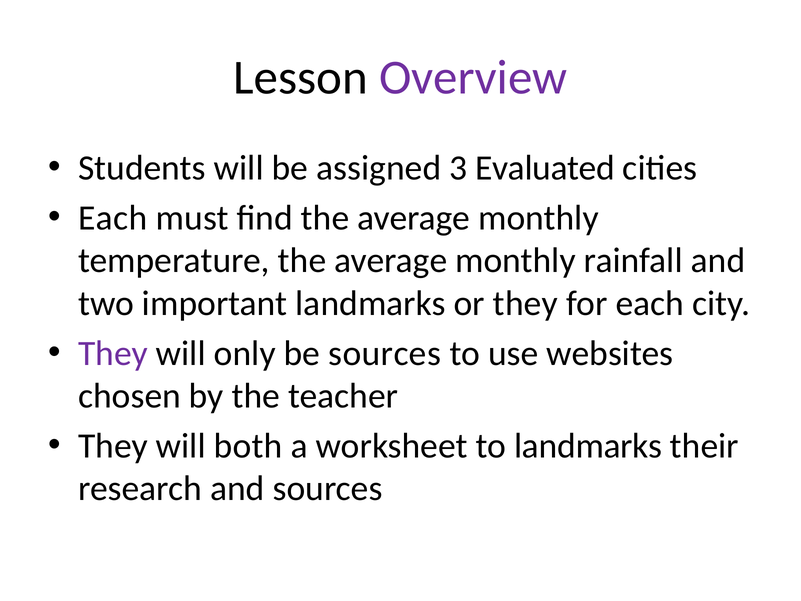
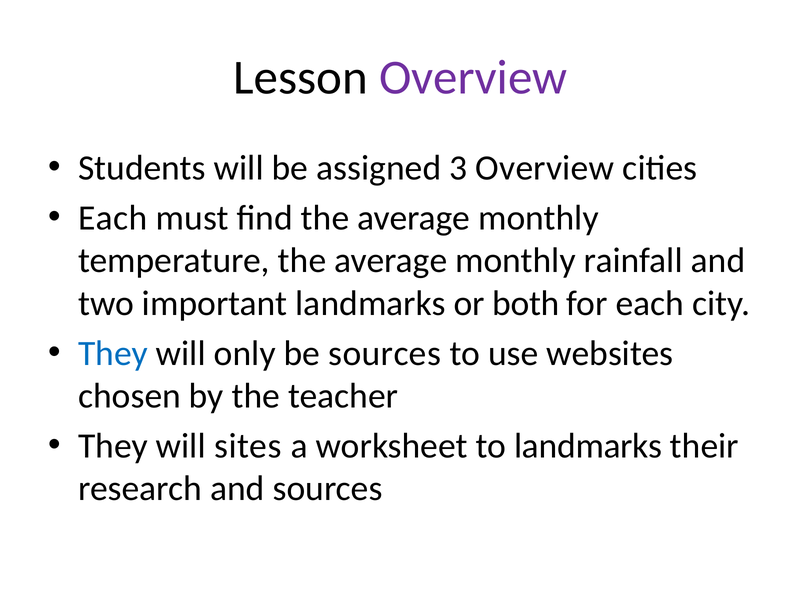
3 Evaluated: Evaluated -> Overview
or they: they -> both
They at (113, 353) colour: purple -> blue
both: both -> sites
